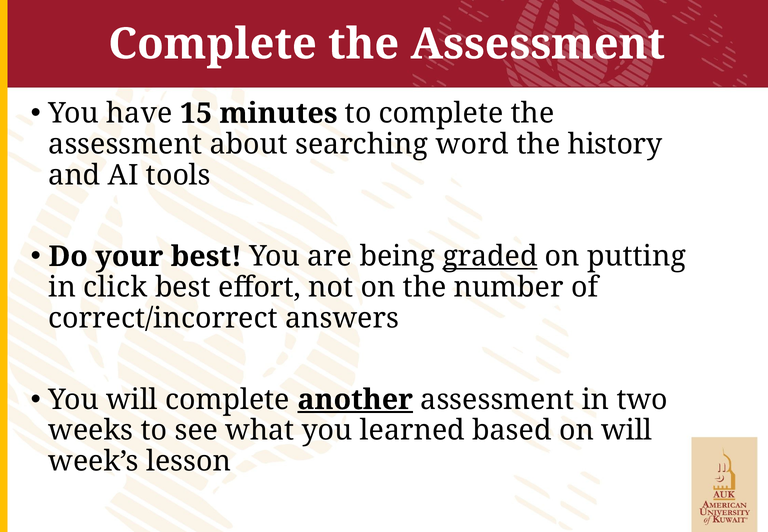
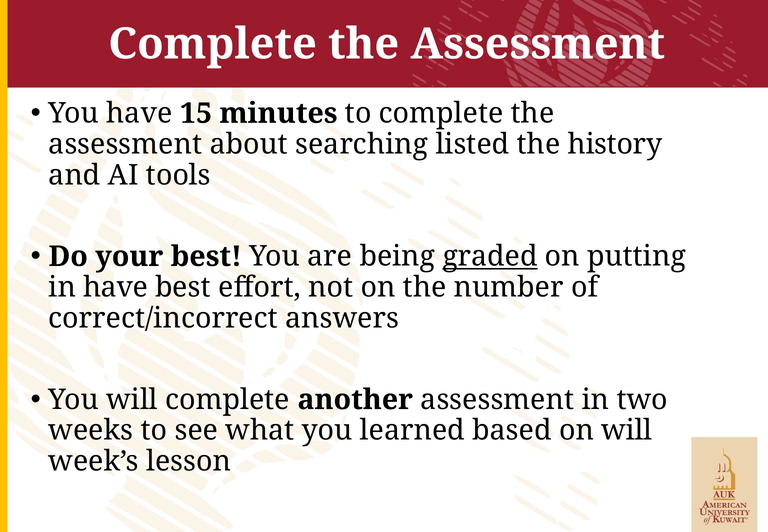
word: word -> listed
in click: click -> have
another underline: present -> none
